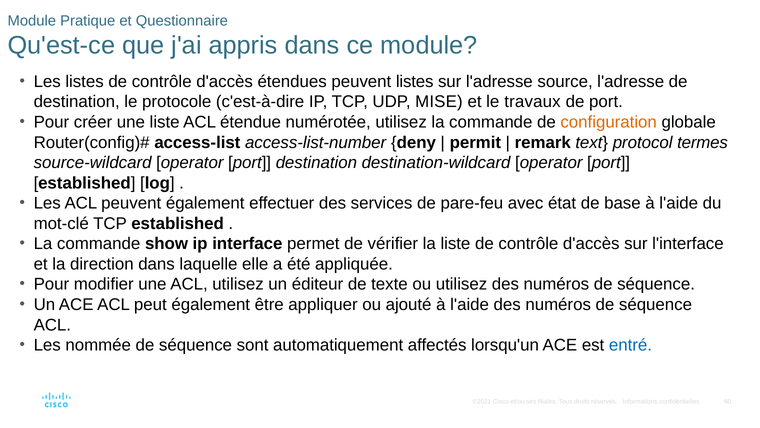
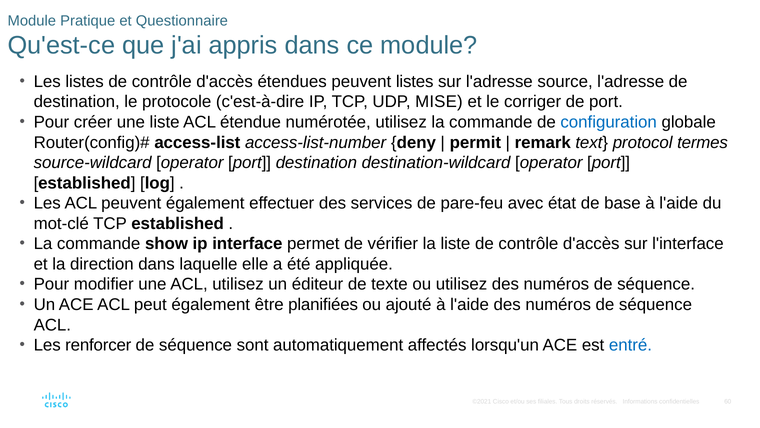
travaux: travaux -> corriger
configuration colour: orange -> blue
appliquer: appliquer -> planifiées
nommée: nommée -> renforcer
